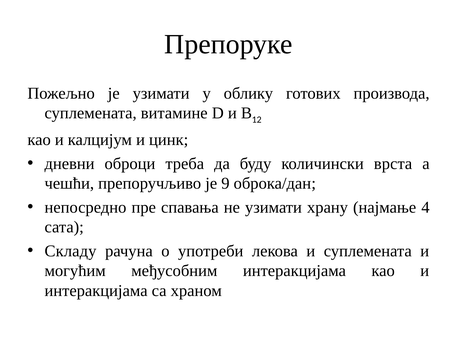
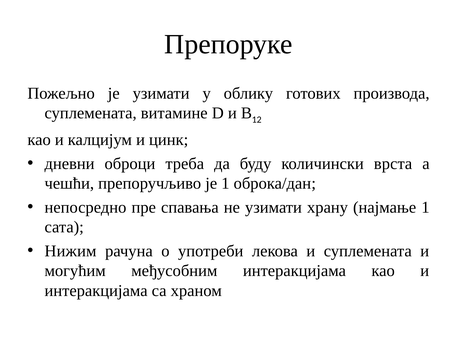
је 9: 9 -> 1
најмање 4: 4 -> 1
Складу: Складу -> Нижим
